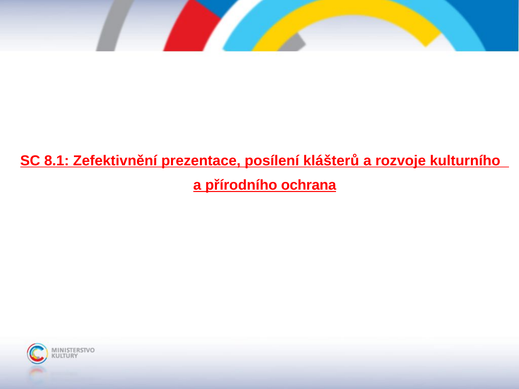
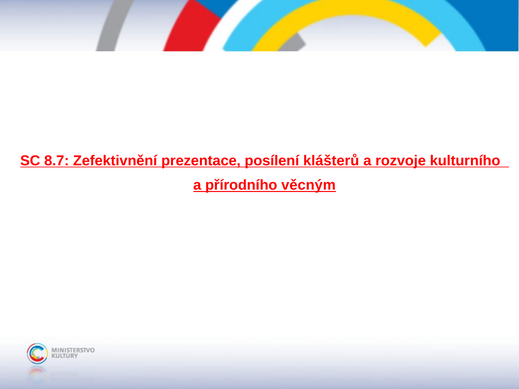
8.1: 8.1 -> 8.7
ochrana: ochrana -> věcným
